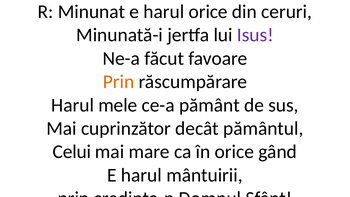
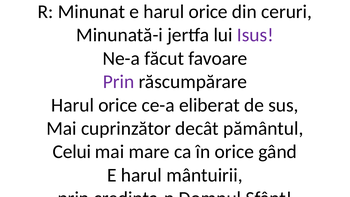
Prin at (118, 82) colour: orange -> purple
mele at (118, 105): mele -> orice
pământ: pământ -> eliberat
